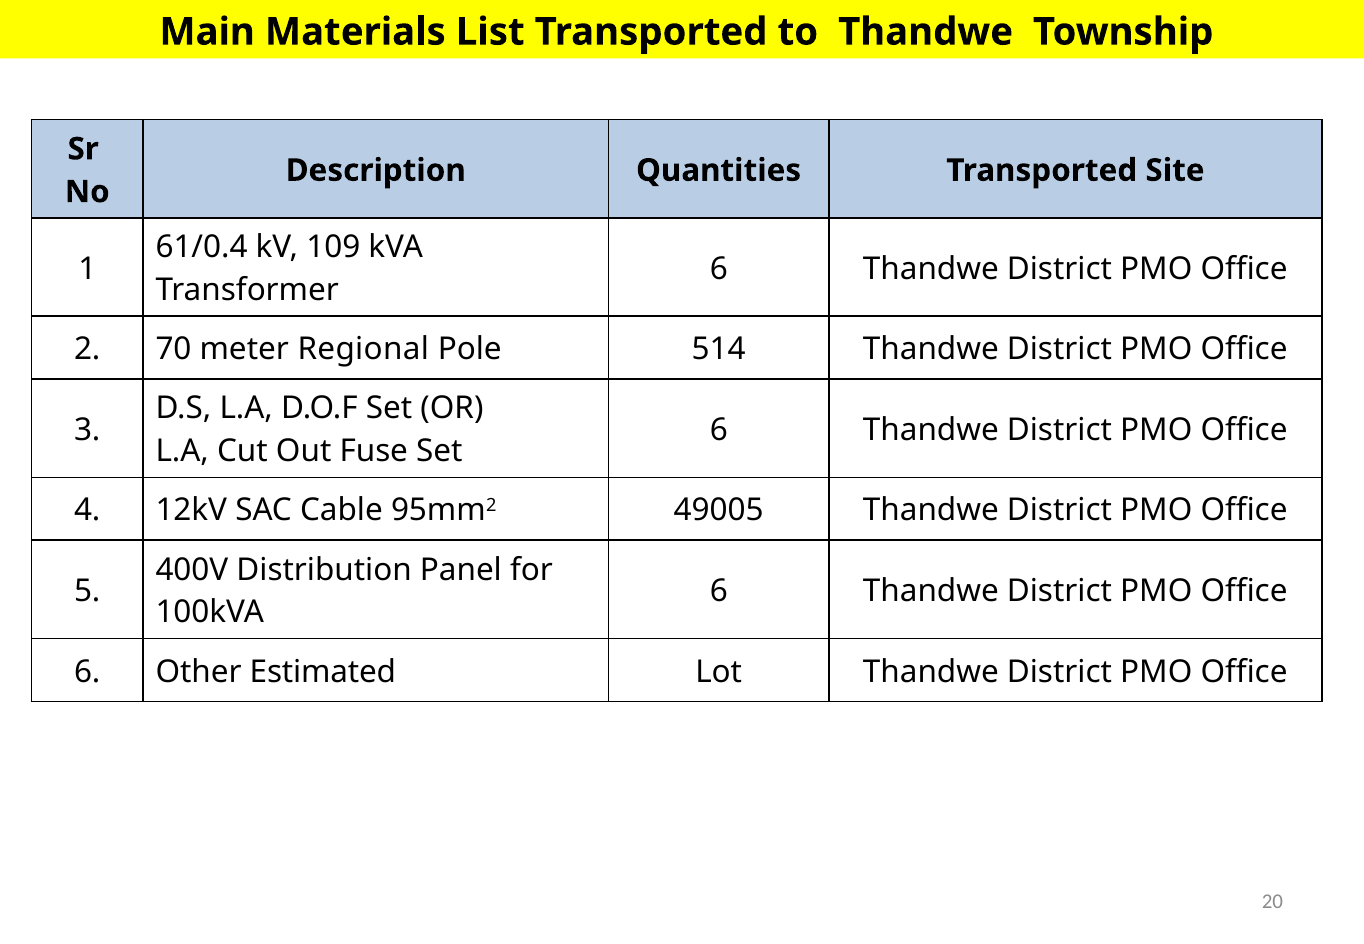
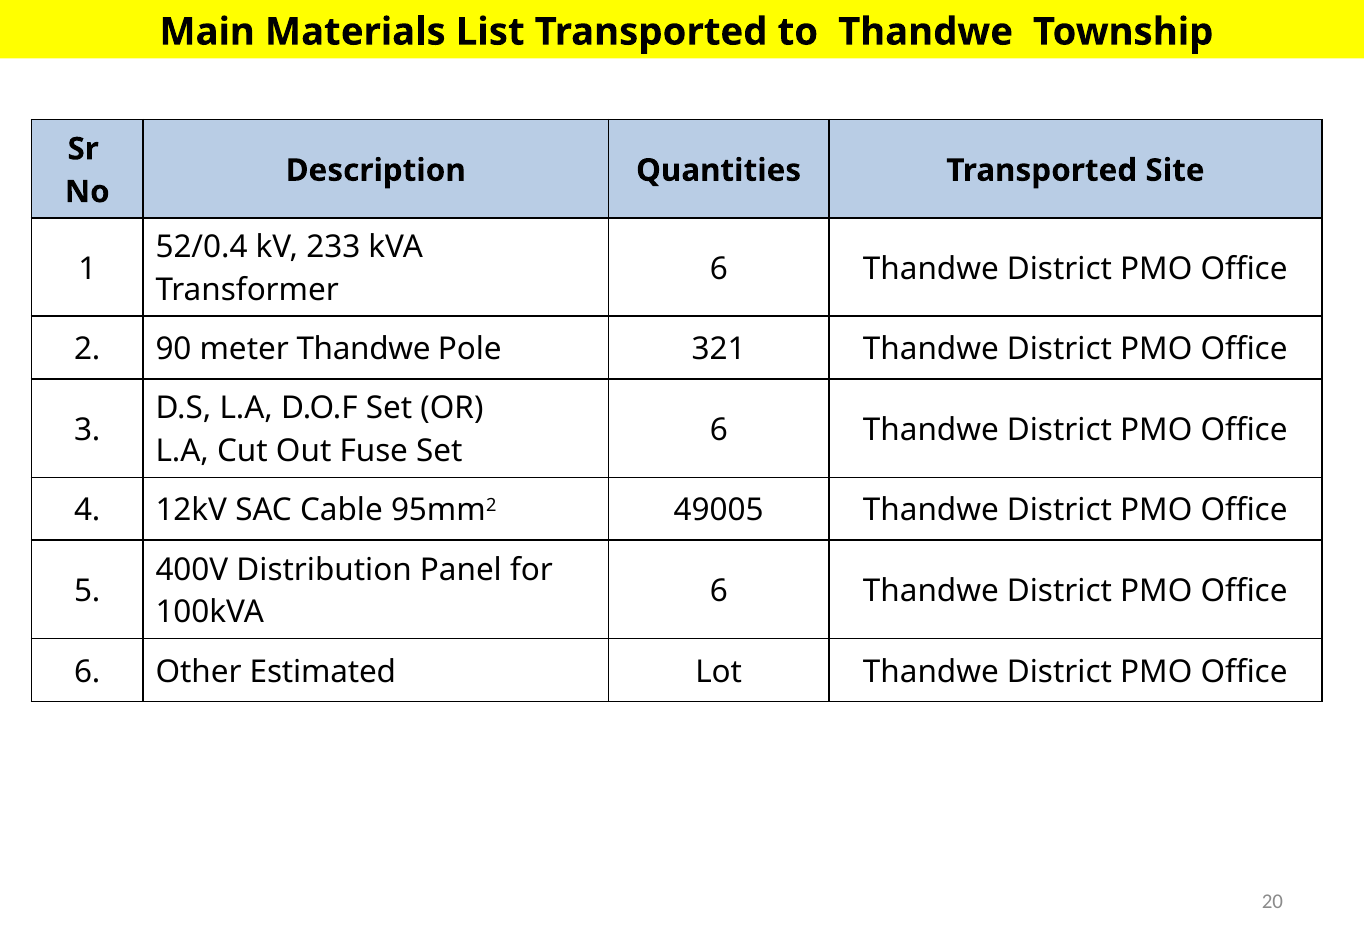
61/0.4: 61/0.4 -> 52/0.4
109: 109 -> 233
70: 70 -> 90
meter Regional: Regional -> Thandwe
514: 514 -> 321
